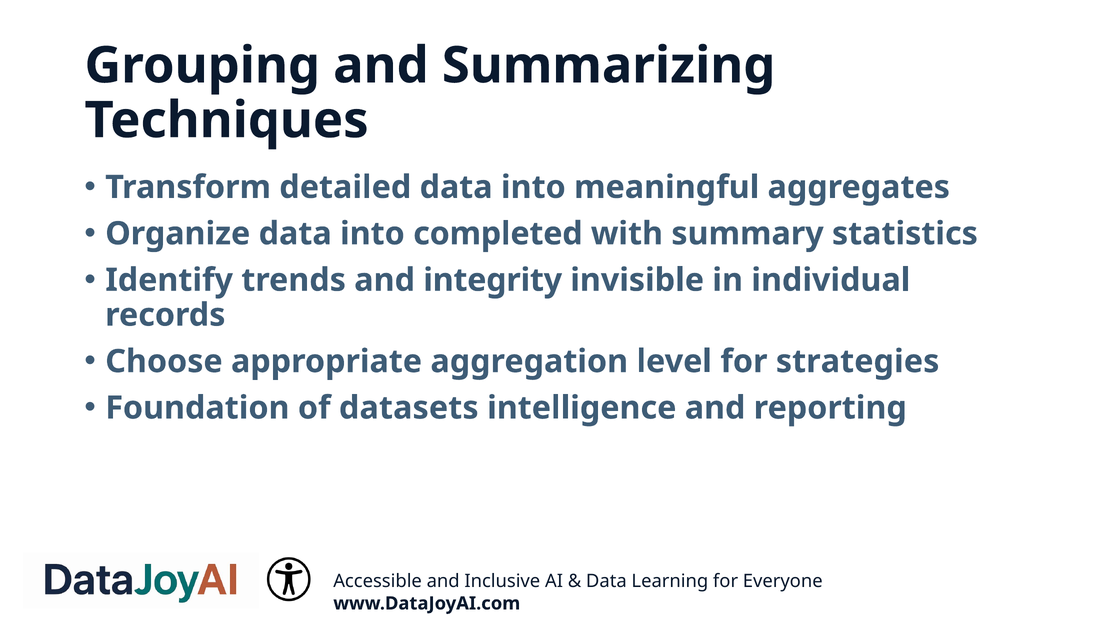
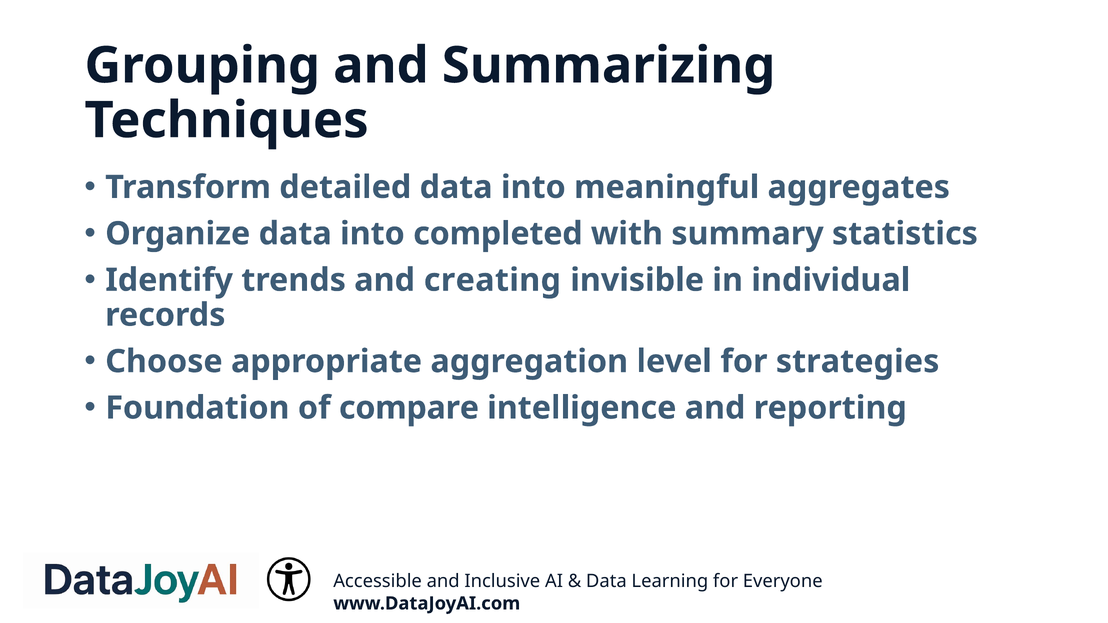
integrity: integrity -> creating
datasets: datasets -> compare
